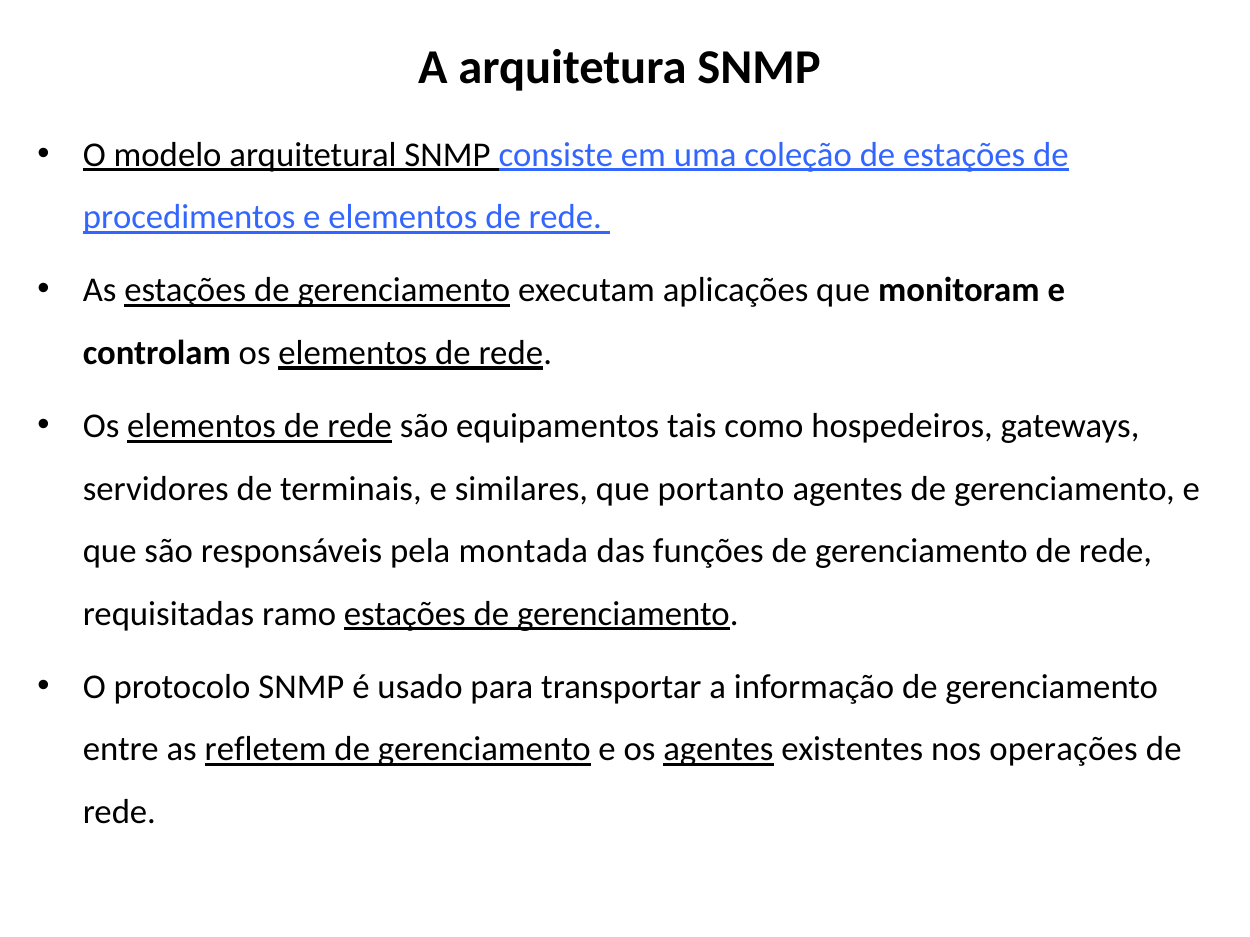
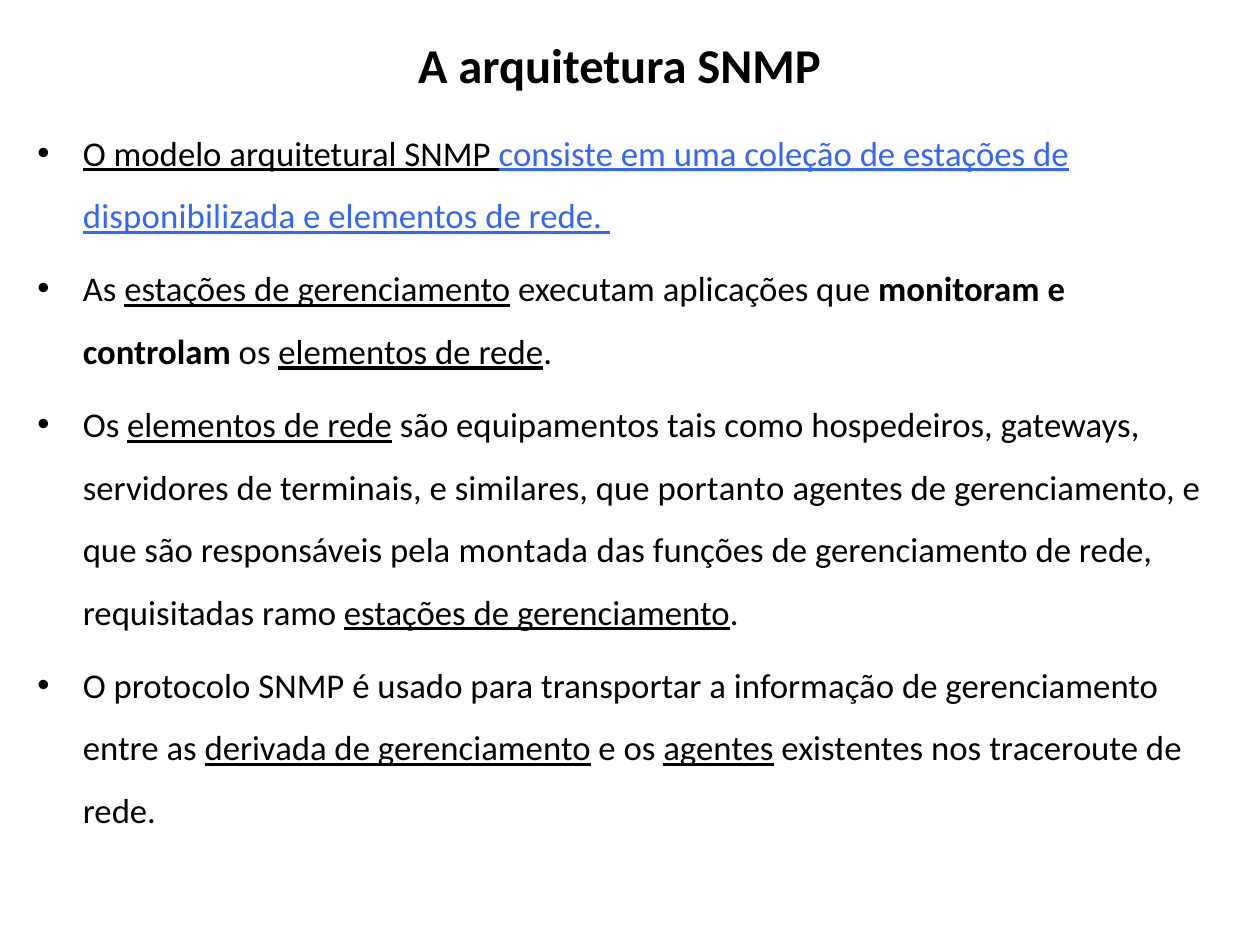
procedimentos: procedimentos -> disponibilizada
refletem: refletem -> derivada
operações: operações -> traceroute
